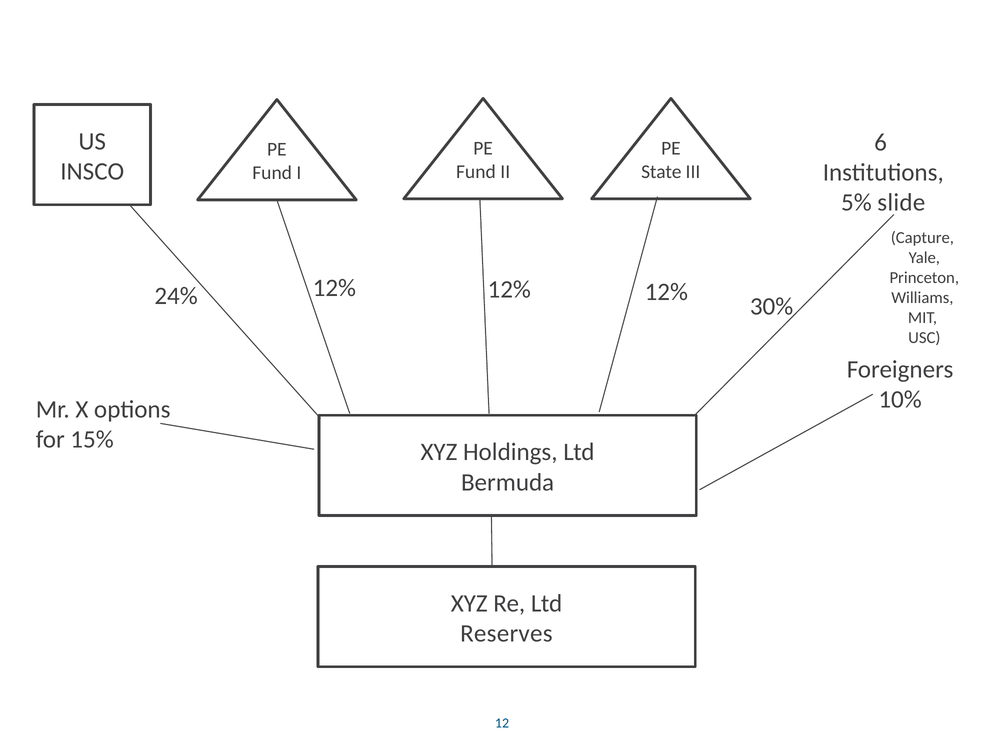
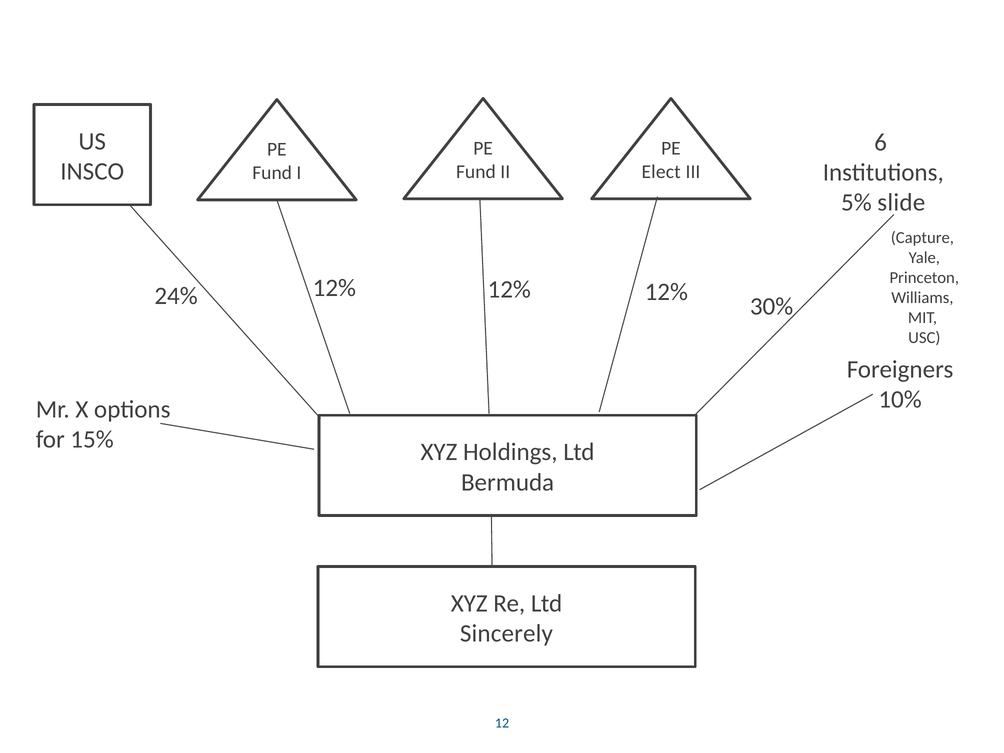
State: State -> Elect
Reserves: Reserves -> Sincerely
